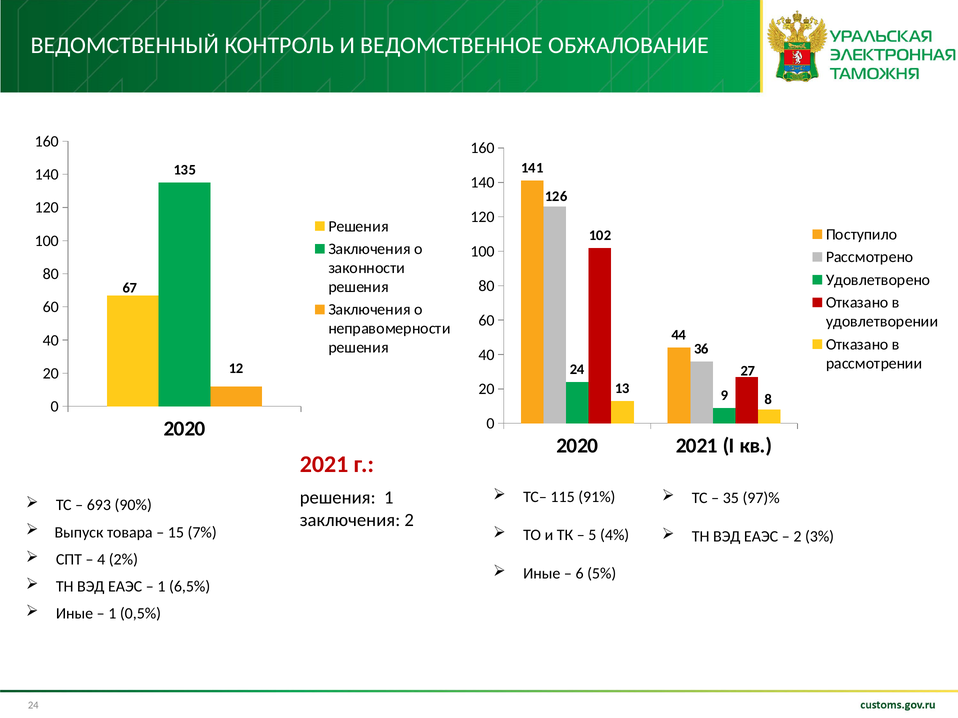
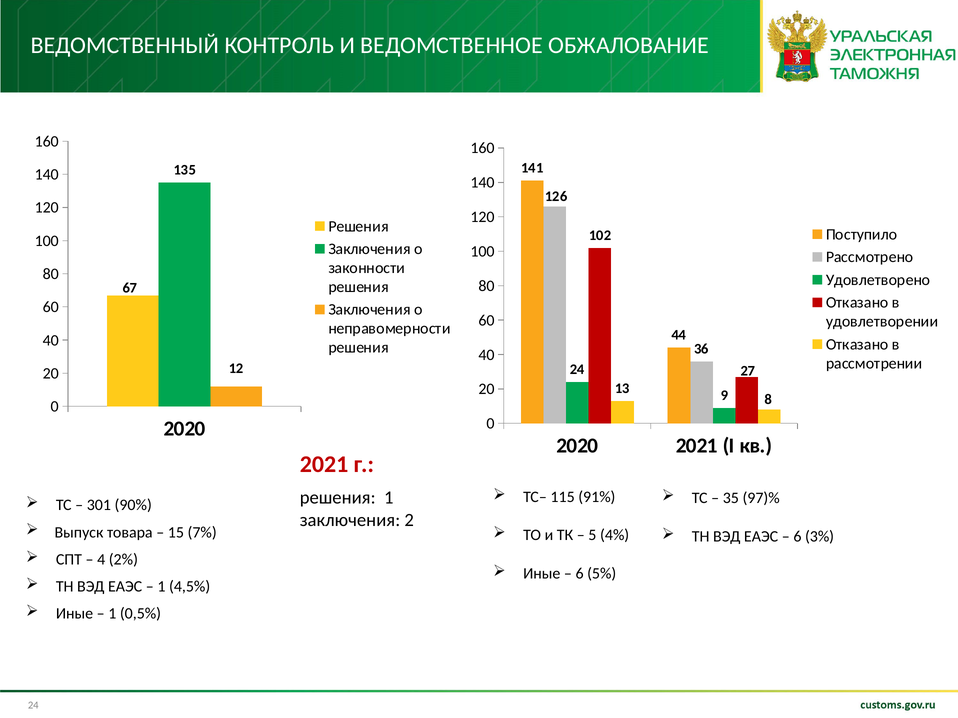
693: 693 -> 301
2 at (797, 537): 2 -> 6
6,5%: 6,5% -> 4,5%
